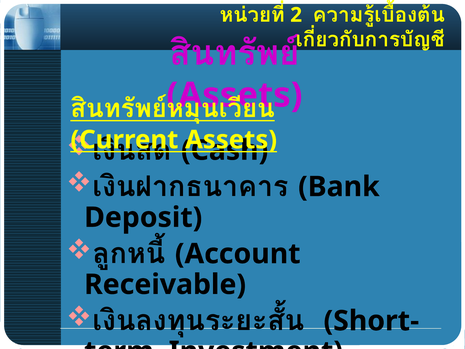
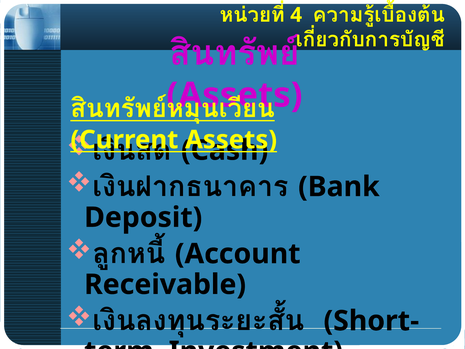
2: 2 -> 4
